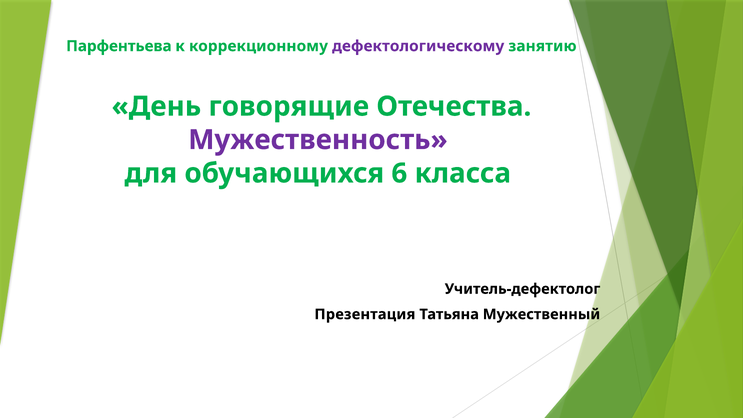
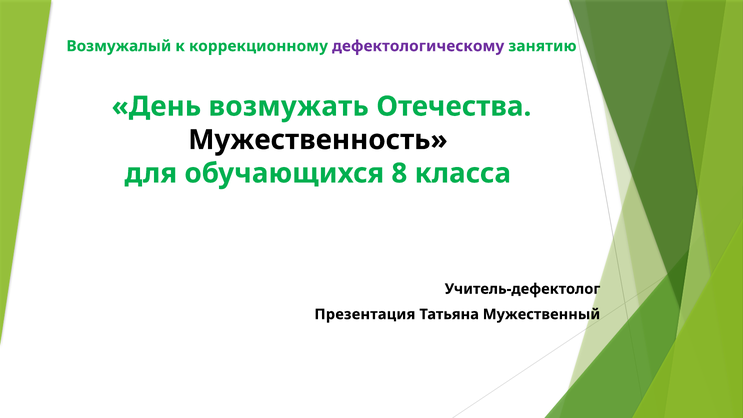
Парфентьева: Парфентьева -> Возмужалый
говорящие: говорящие -> возмужать
Мужественность colour: purple -> black
6: 6 -> 8
